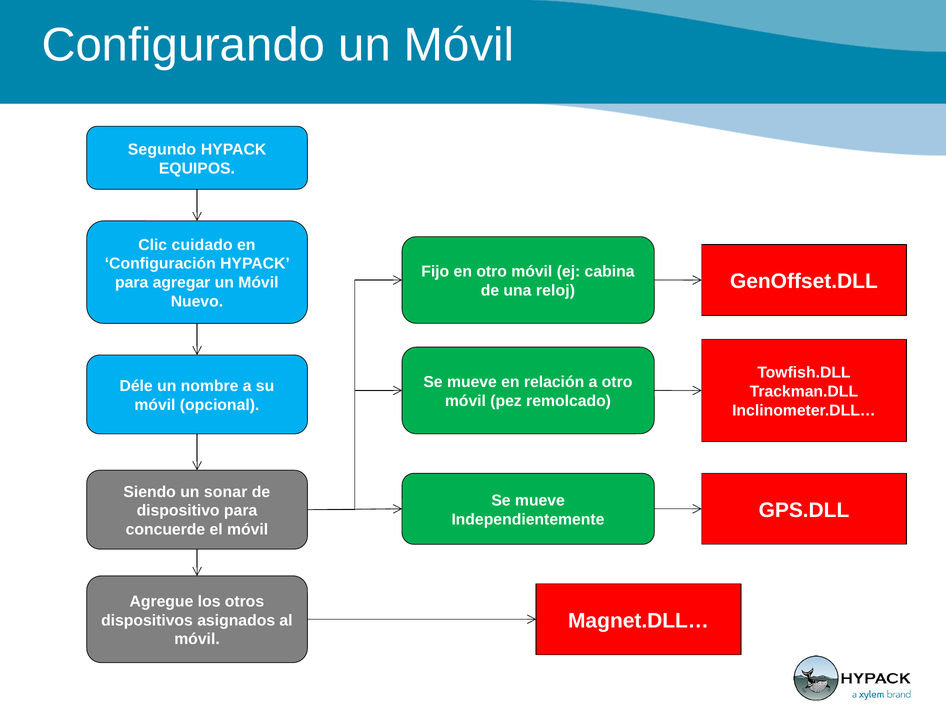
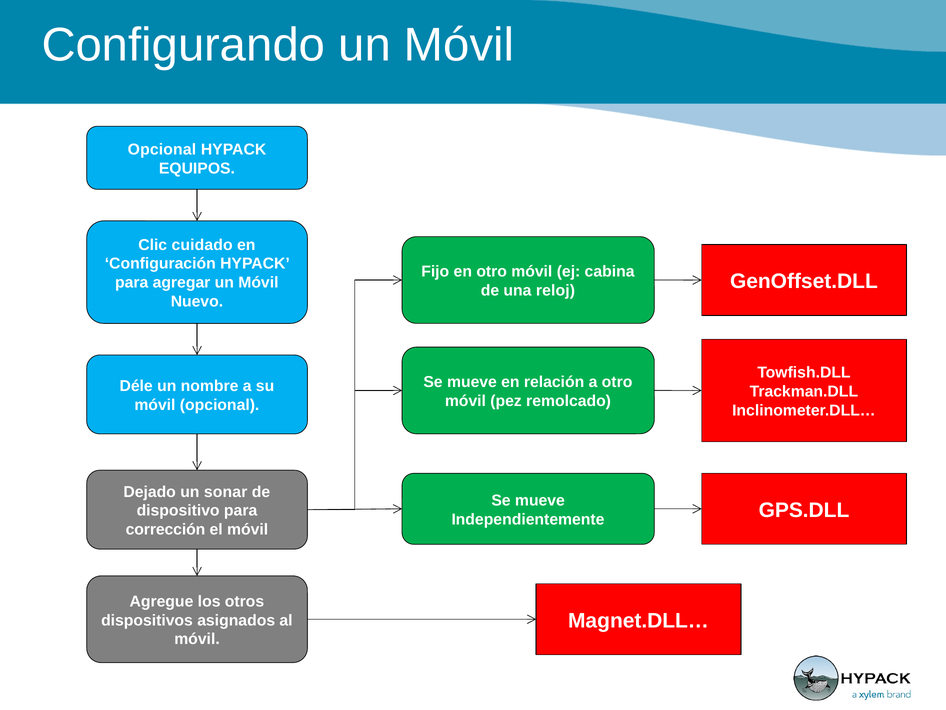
Segundo at (162, 149): Segundo -> Opcional
Siendo: Siendo -> Dejado
concuerde: concuerde -> corrección
